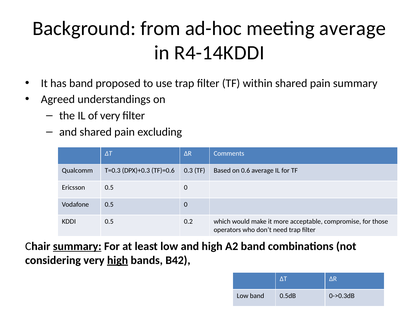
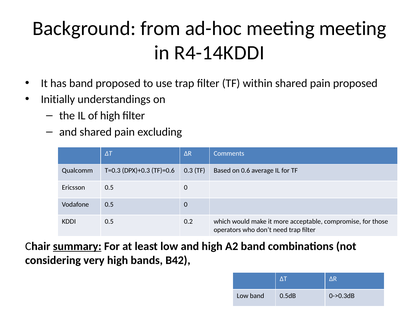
meeting average: average -> meeting
pain summary: summary -> proposed
Agreed: Agreed -> Initially
of very: very -> high
high at (118, 260) underline: present -> none
